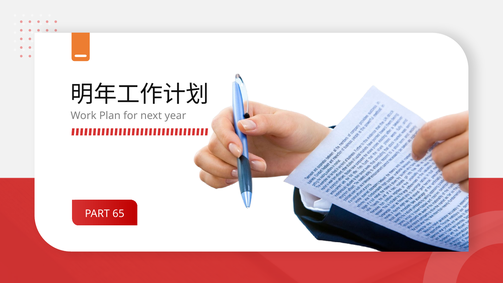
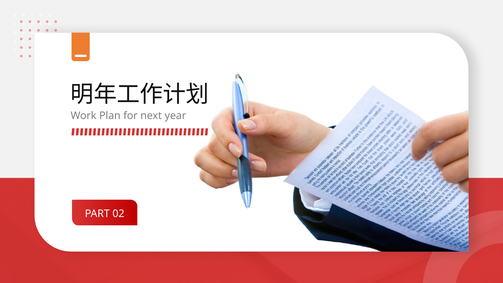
65: 65 -> 02
